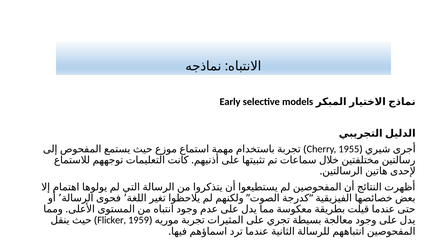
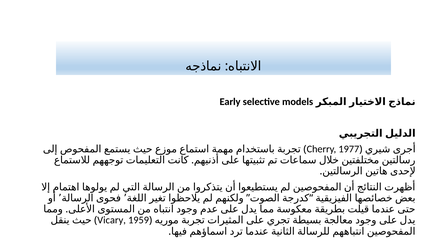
1955: 1955 -> 1977
Flicker: Flicker -> Vicary
